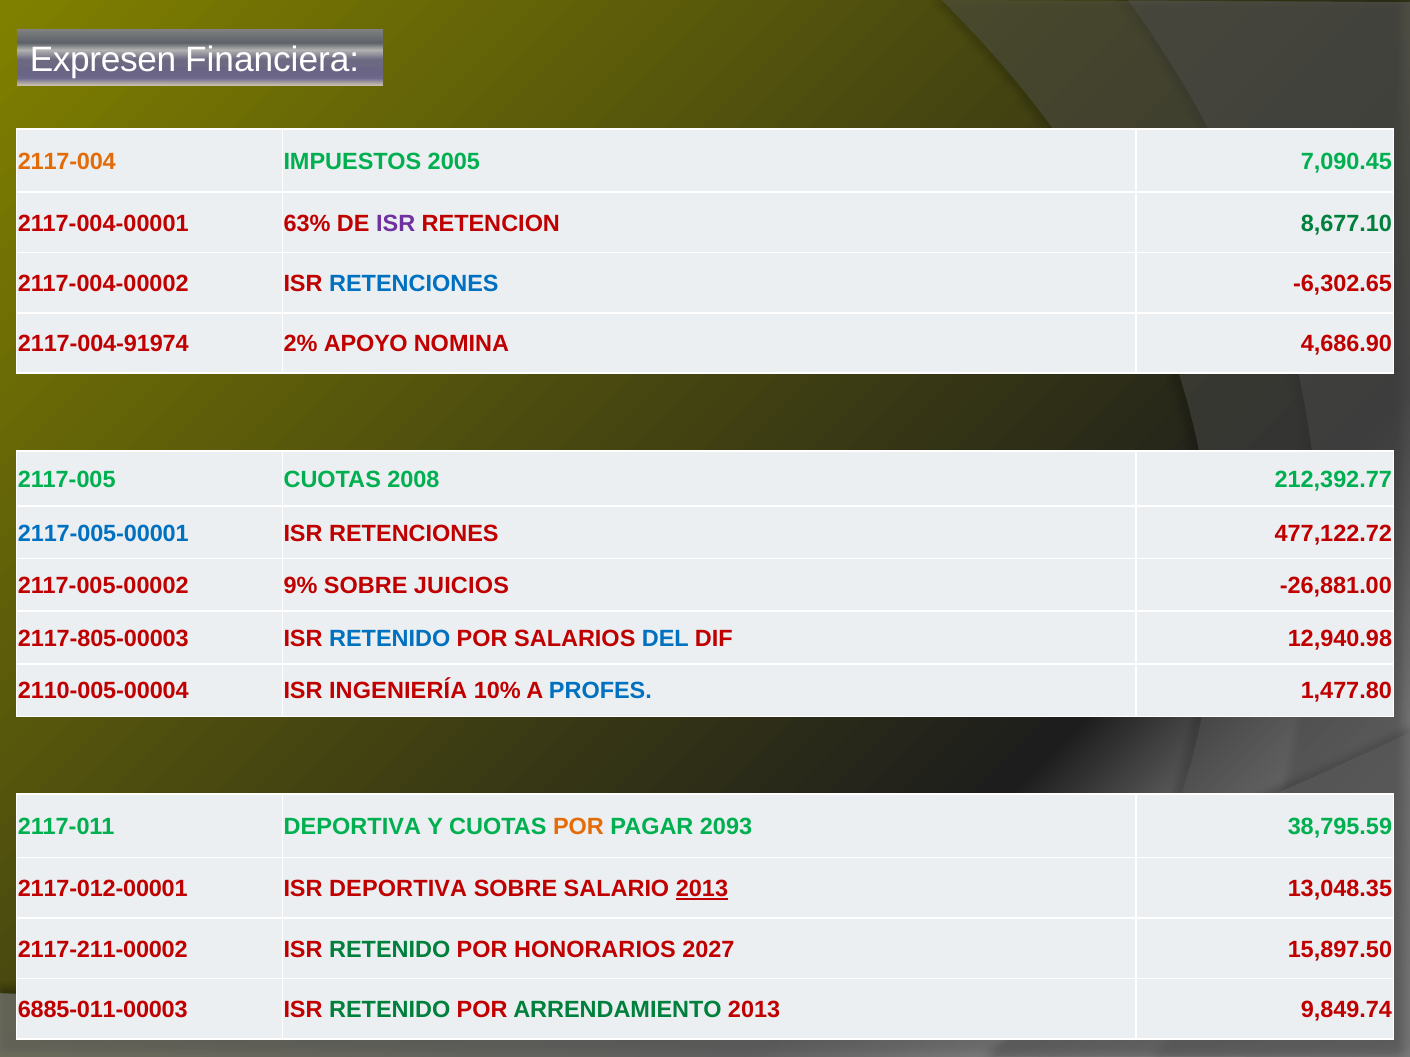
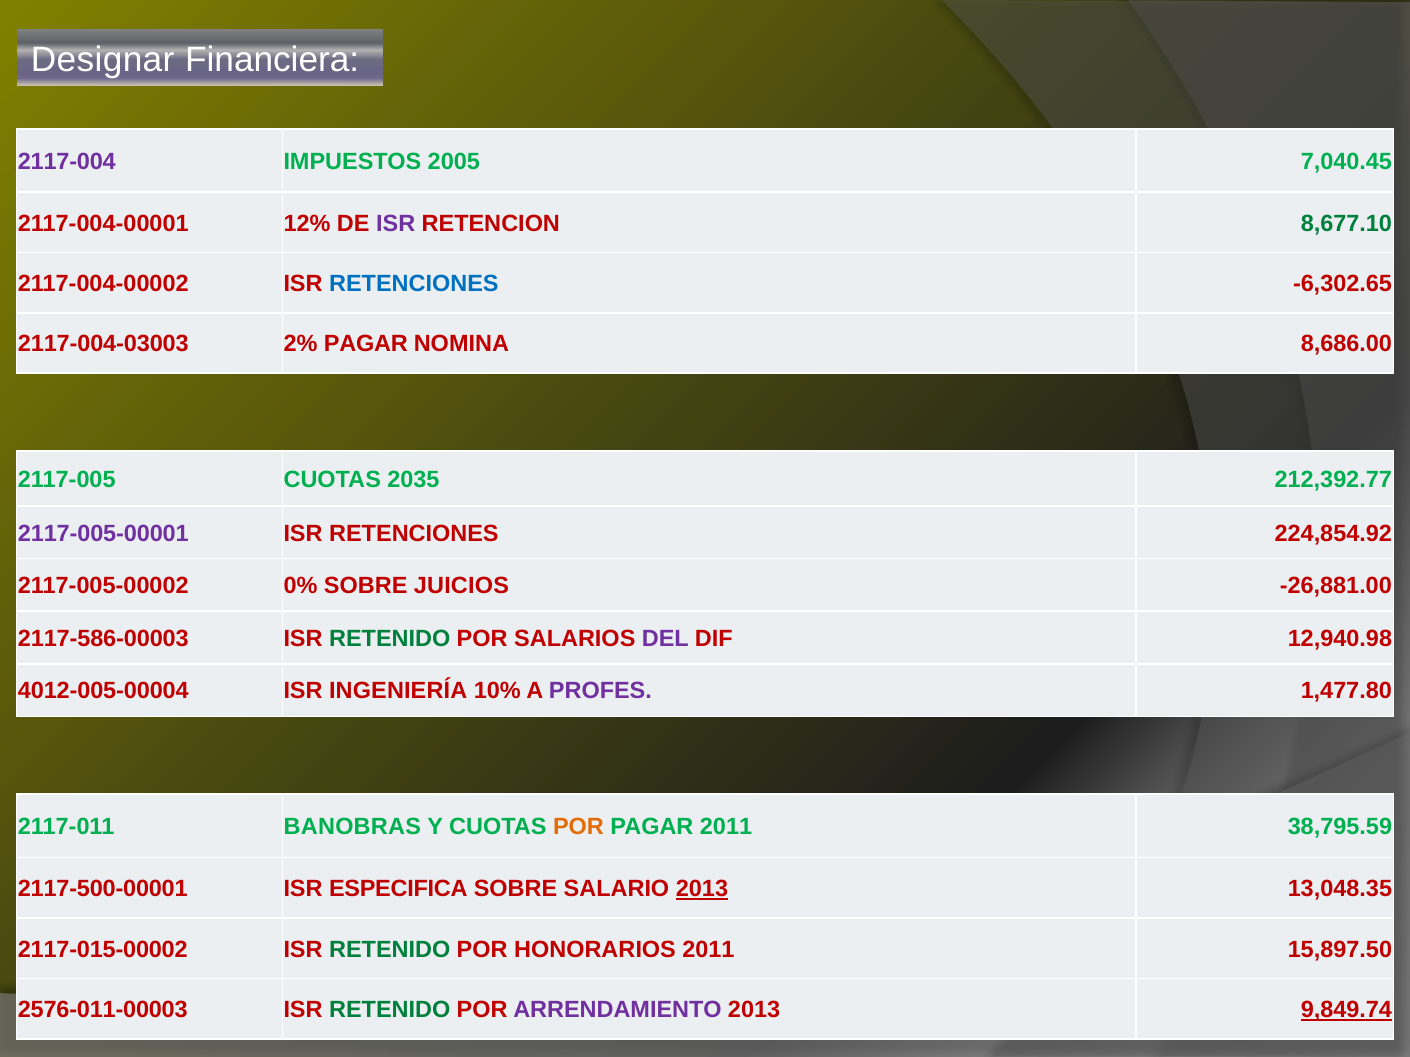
Expresen: Expresen -> Designar
2117-004 colour: orange -> purple
7,090.45: 7,090.45 -> 7,040.45
63%: 63% -> 12%
2117-004-91974: 2117-004-91974 -> 2117-004-03003
2% APOYO: APOYO -> PAGAR
4,686.90: 4,686.90 -> 8,686.00
2008: 2008 -> 2035
2117-005-00001 colour: blue -> purple
477,122.72: 477,122.72 -> 224,854.92
9%: 9% -> 0%
2117-805-00003: 2117-805-00003 -> 2117-586-00003
RETENIDO at (390, 639) colour: blue -> green
DEL colour: blue -> purple
2110-005-00004: 2110-005-00004 -> 4012-005-00004
PROFES colour: blue -> purple
2117-011 DEPORTIVA: DEPORTIVA -> BANOBRAS
PAGAR 2093: 2093 -> 2011
2117-012-00001: 2117-012-00001 -> 2117-500-00001
ISR DEPORTIVA: DEPORTIVA -> ESPECIFICA
2117-211-00002: 2117-211-00002 -> 2117-015-00002
HONORARIOS 2027: 2027 -> 2011
6885-011-00003: 6885-011-00003 -> 2576-011-00003
ARRENDAMIENTO colour: green -> purple
9,849.74 underline: none -> present
